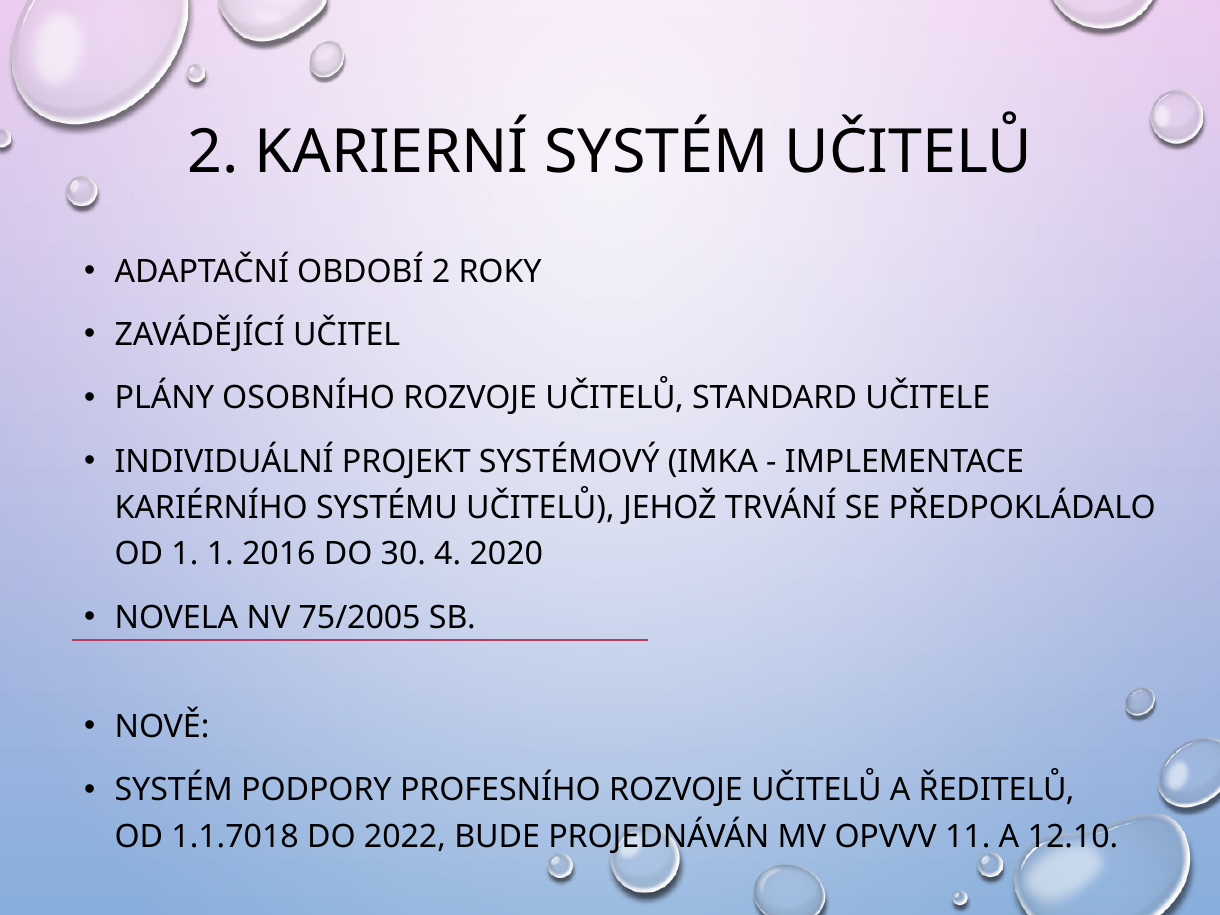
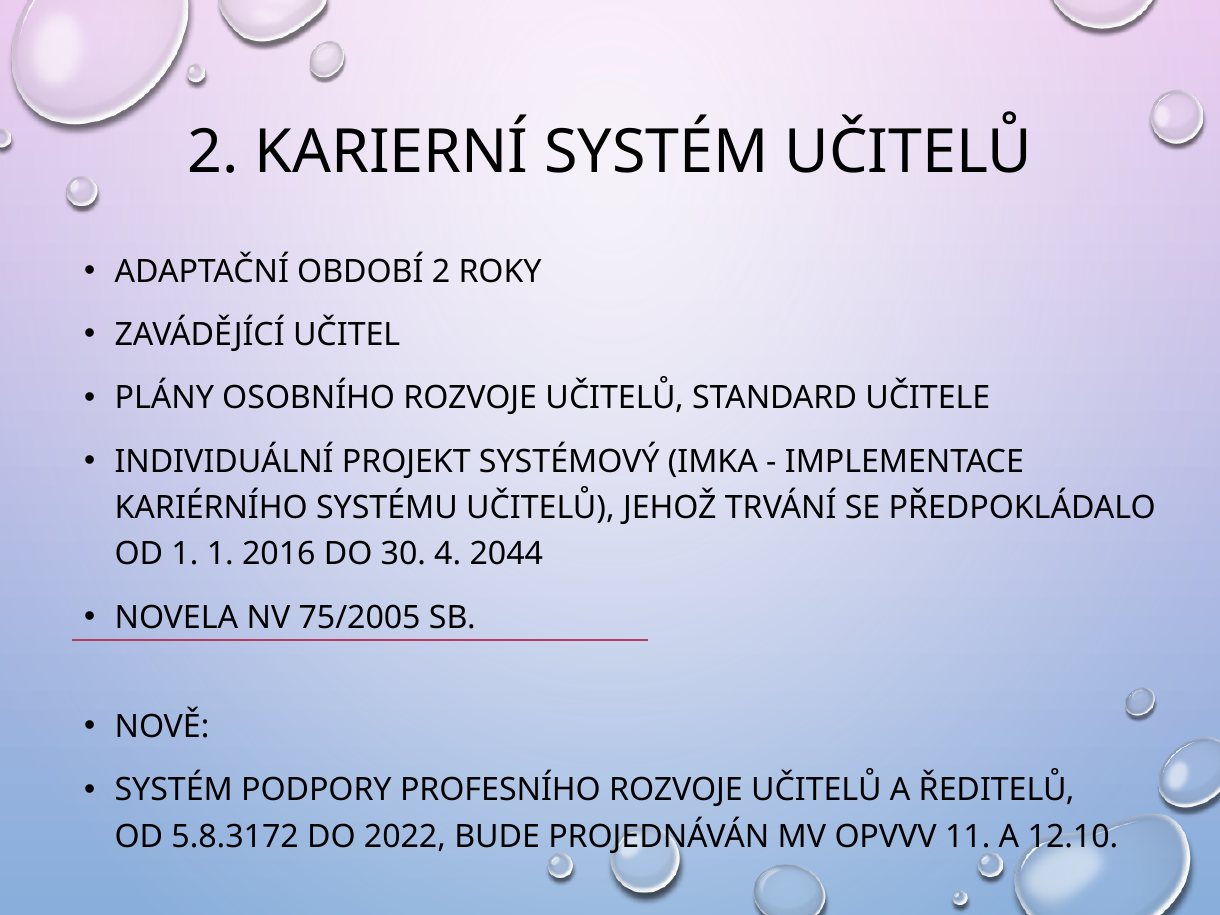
2020: 2020 -> 2044
1.1.7018: 1.1.7018 -> 5.8.3172
